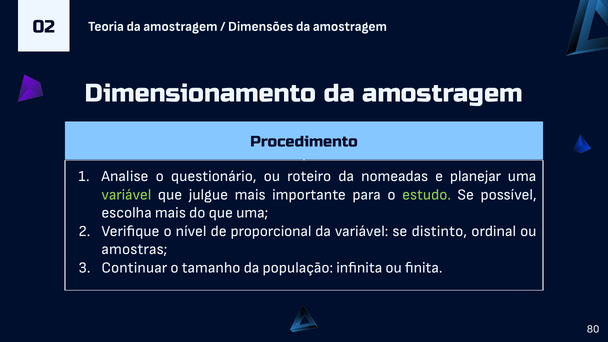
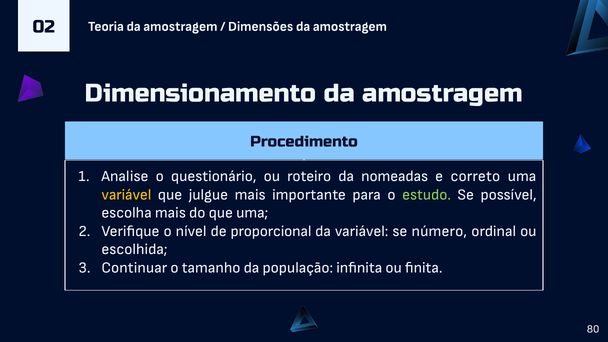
planejar: planejar -> correto
variável at (126, 195) colour: light green -> yellow
distinto: distinto -> número
amostras: amostras -> escolhida
